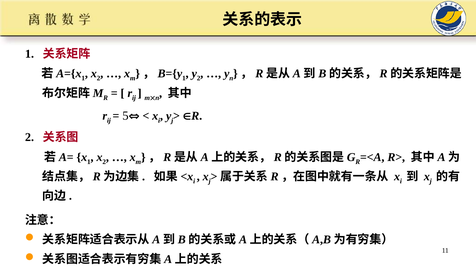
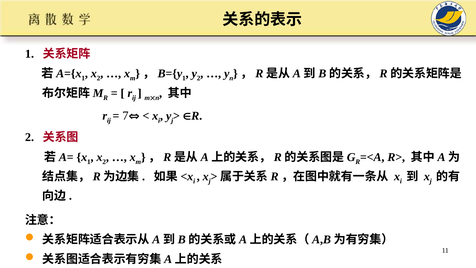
5: 5 -> 7
